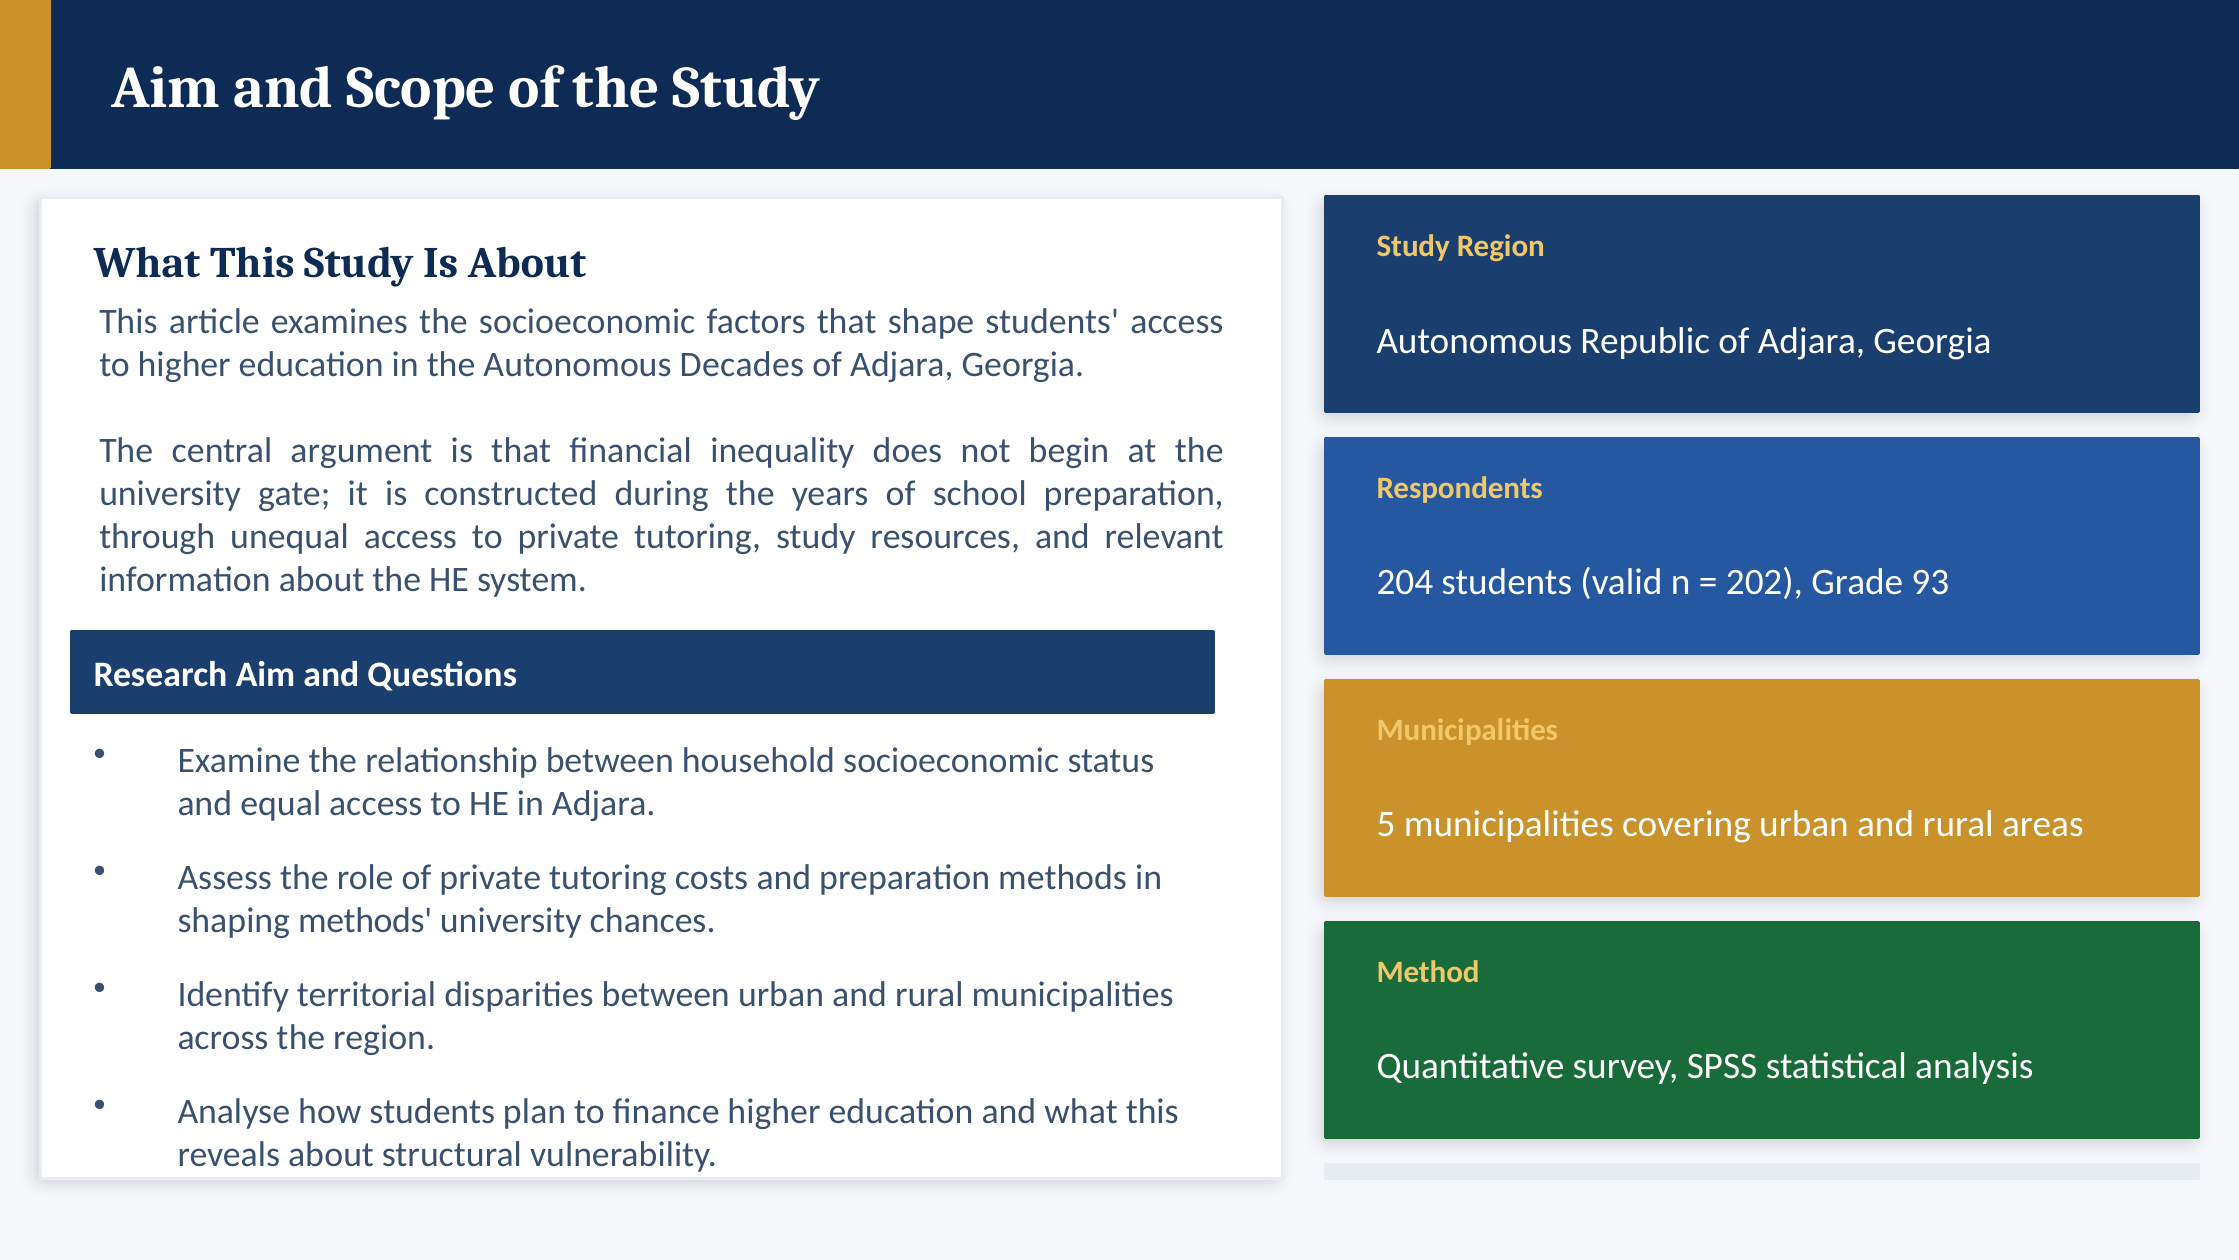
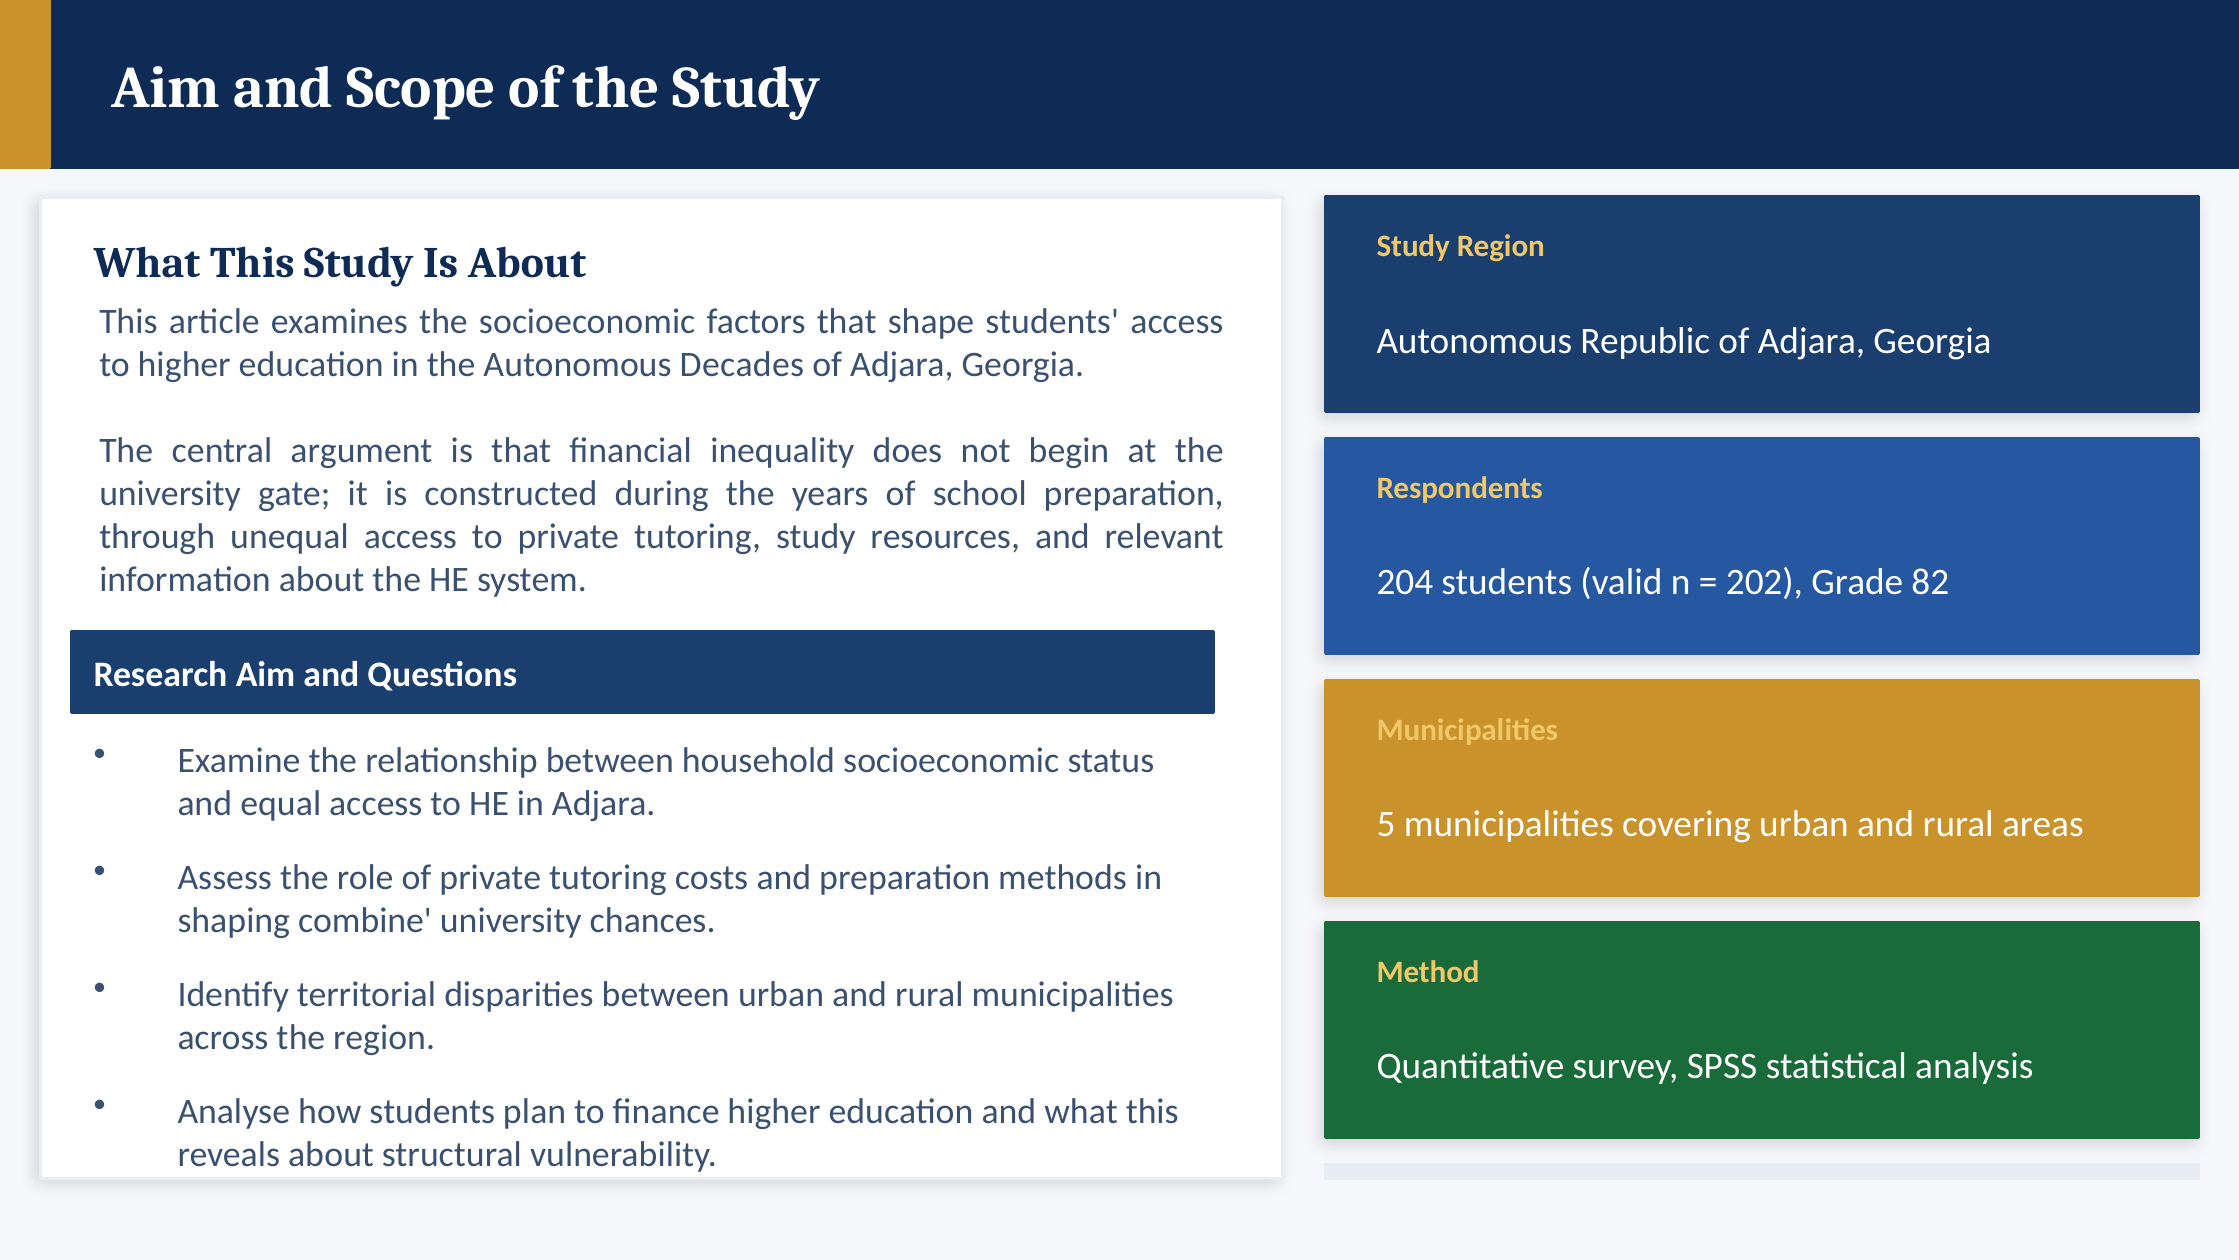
93: 93 -> 82
shaping methods: methods -> combine
